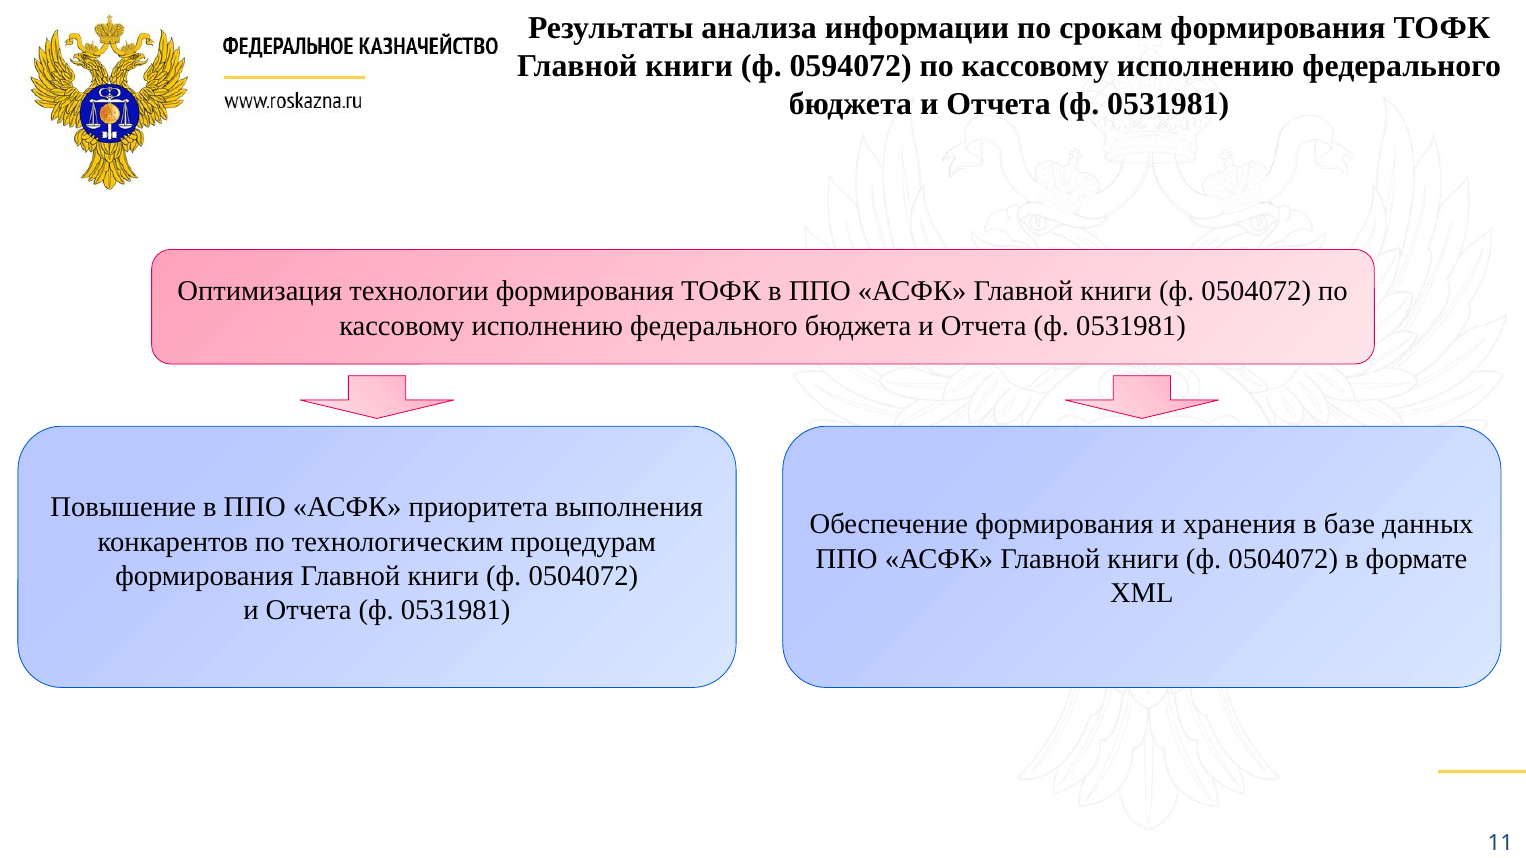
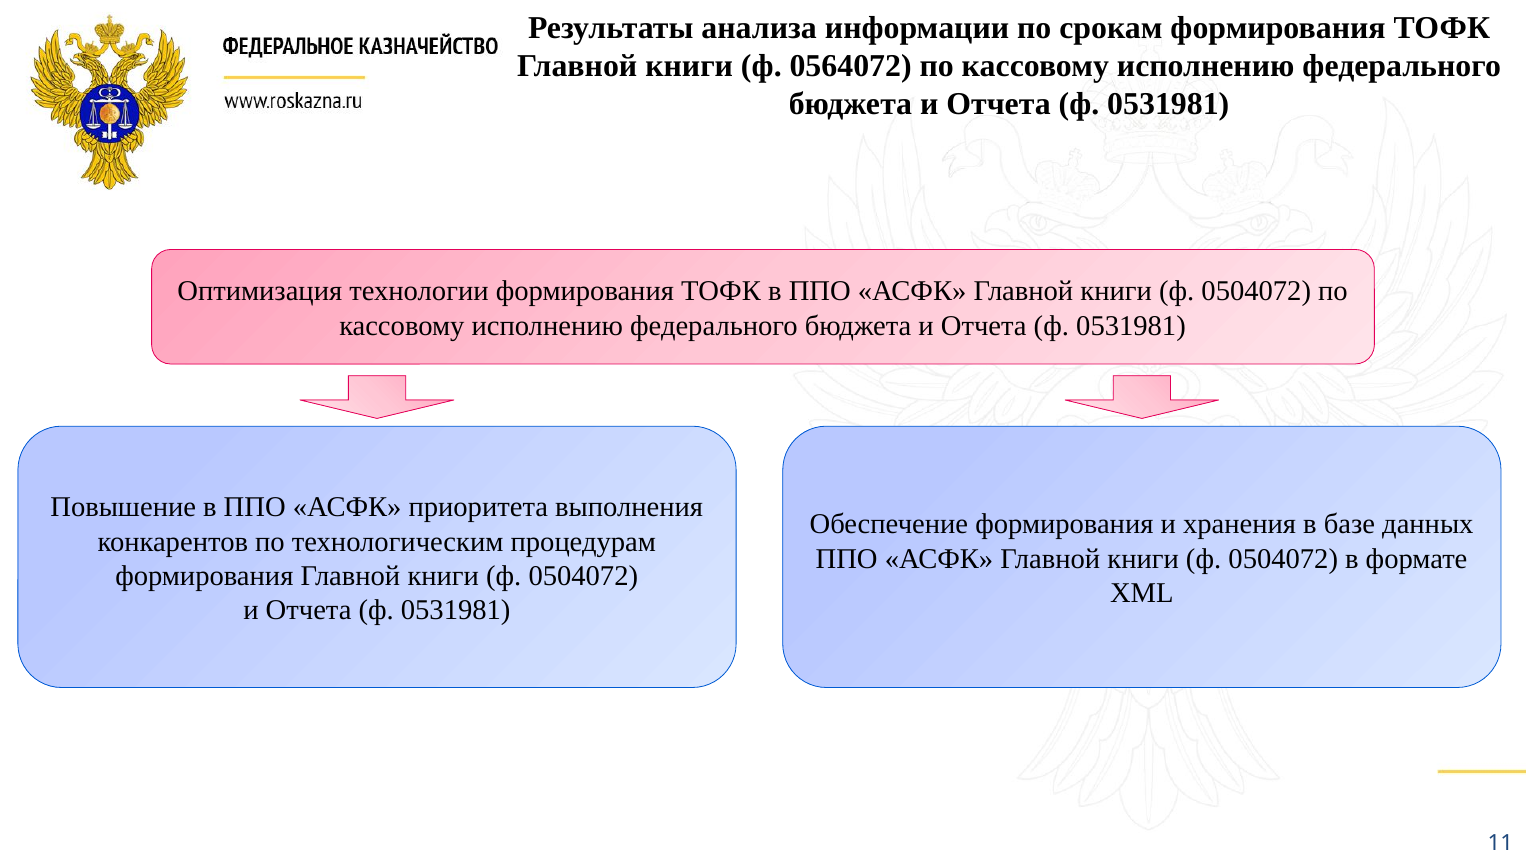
0594072: 0594072 -> 0564072
